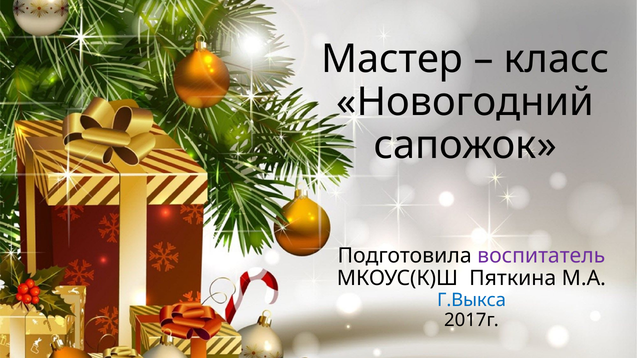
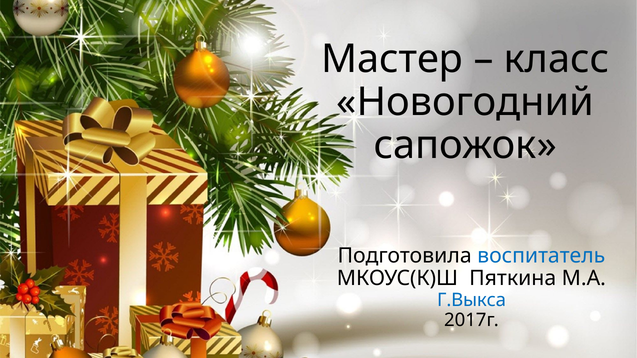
воспитатель colour: purple -> blue
